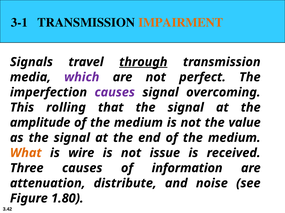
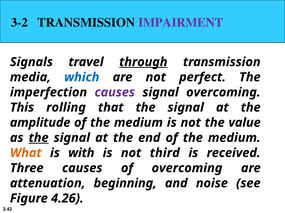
3-1: 3-1 -> 3-2
IMPAIRMENT colour: orange -> purple
which colour: purple -> blue
the at (39, 138) underline: none -> present
wire: wire -> with
issue: issue -> third
of information: information -> overcoming
distribute: distribute -> beginning
1.80: 1.80 -> 4.26
